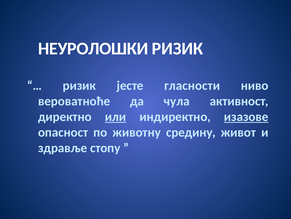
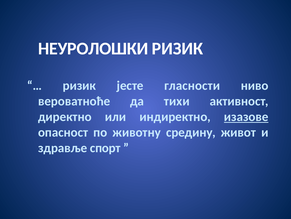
чула: чула -> тихи
или underline: present -> none
стопу: стопу -> спорт
